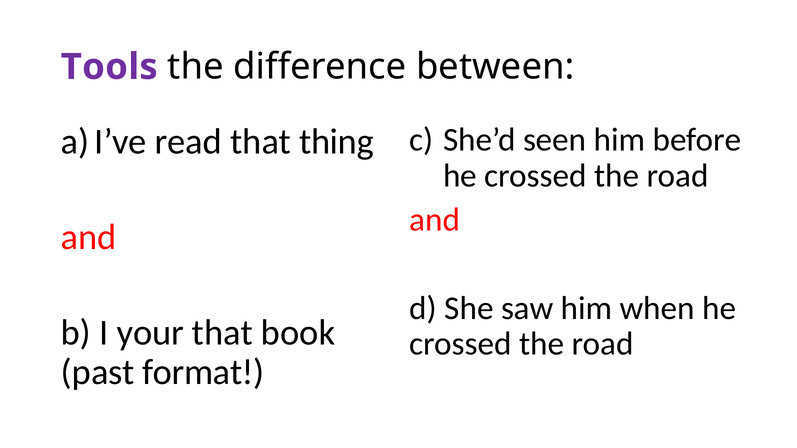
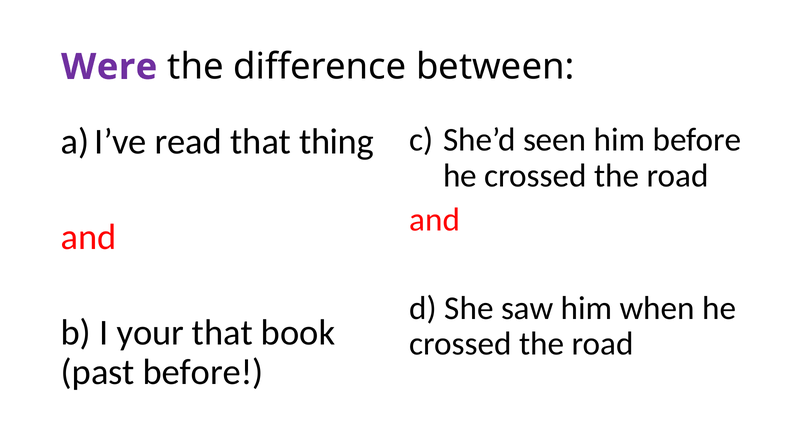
Tools: Tools -> Were
past format: format -> before
